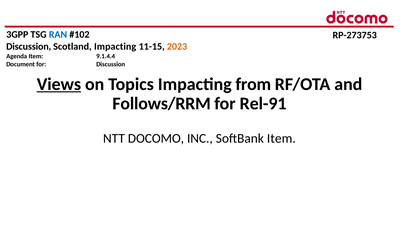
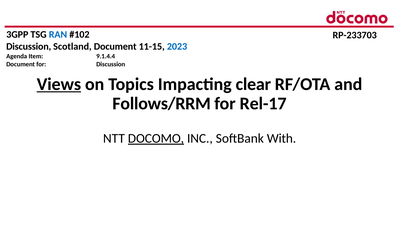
RP-273753: RP-273753 -> RP-233703
Scotland Impacting: Impacting -> Document
2023 colour: orange -> blue
from: from -> clear
Rel-91: Rel-91 -> Rel-17
DOCOMO underline: none -> present
SoftBank Item: Item -> With
